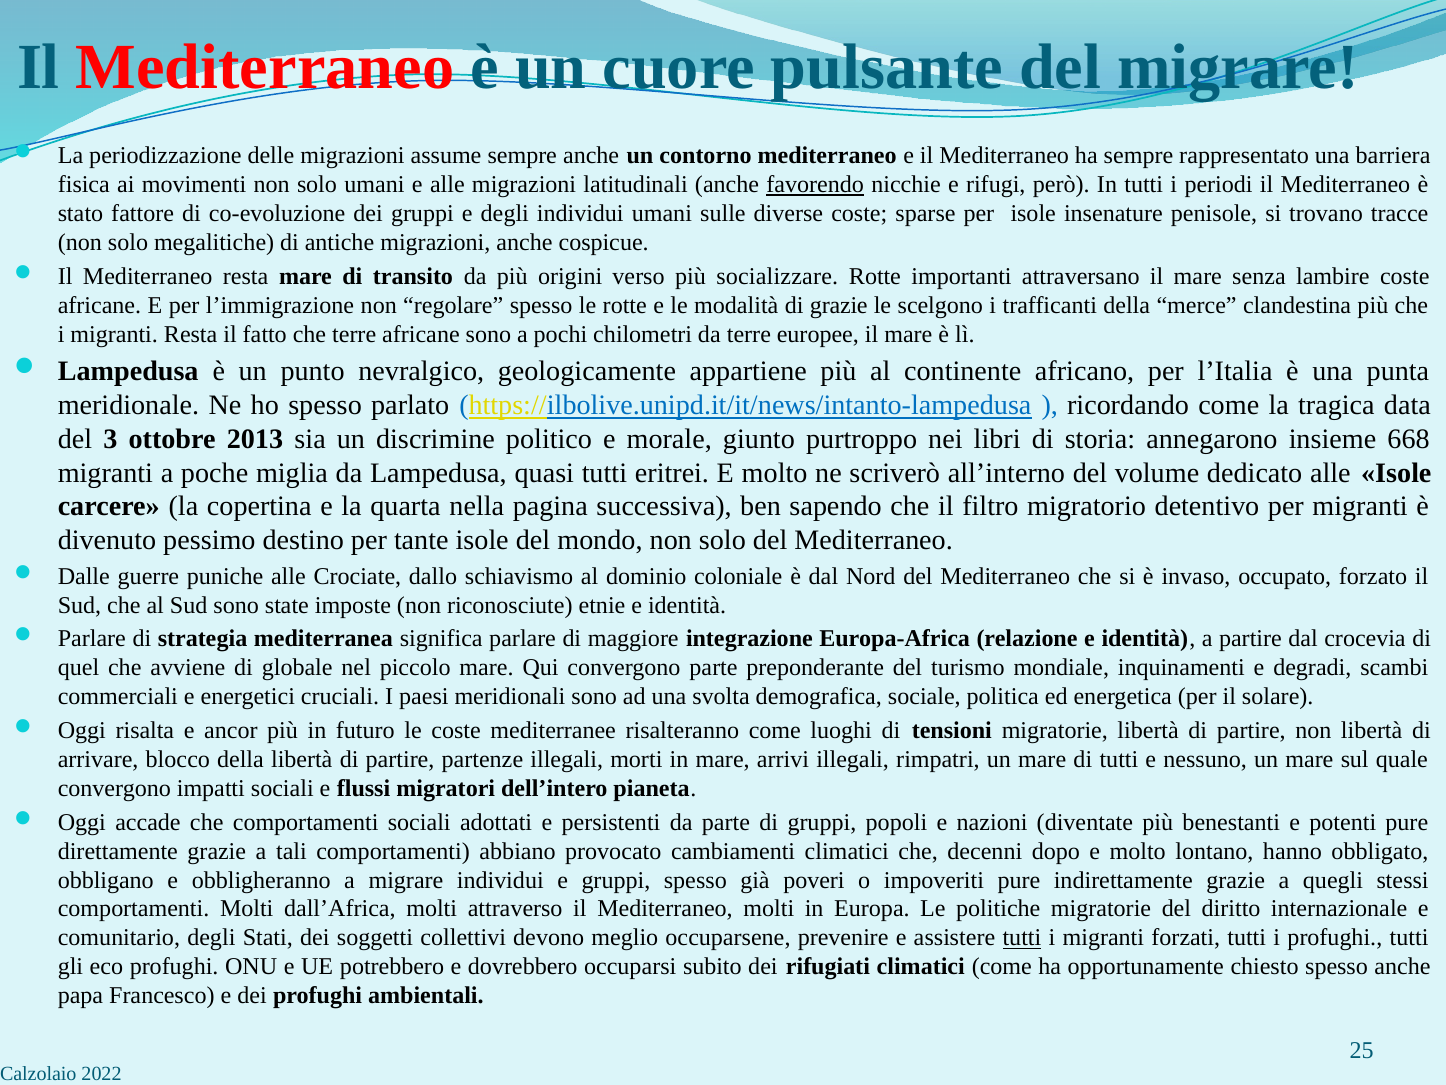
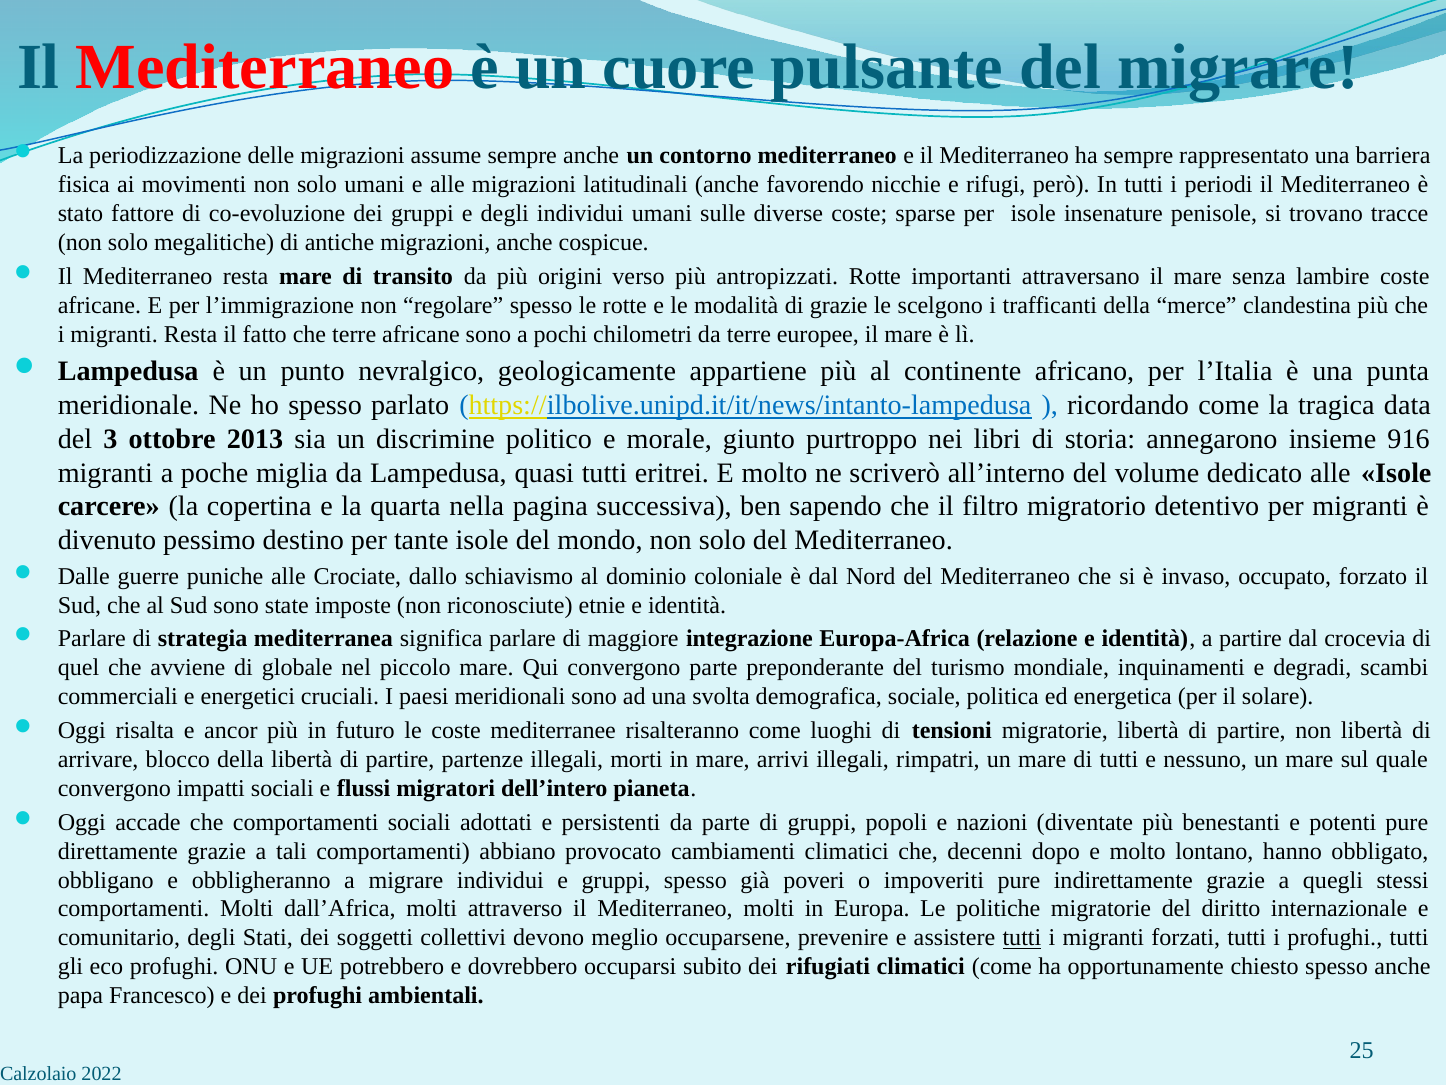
favorendo underline: present -> none
socializzare: socializzare -> antropizzati
668: 668 -> 916
